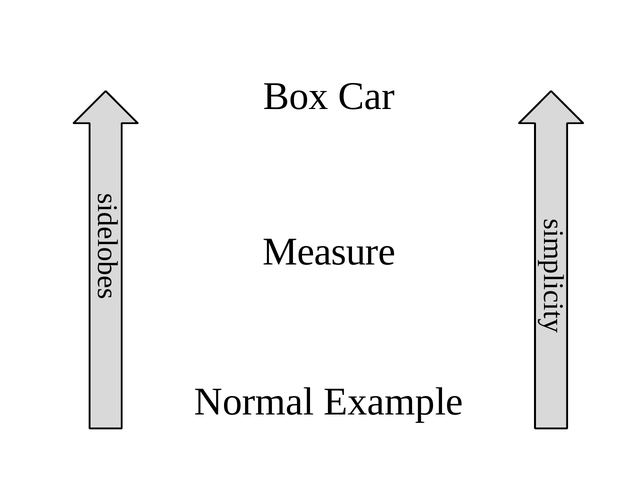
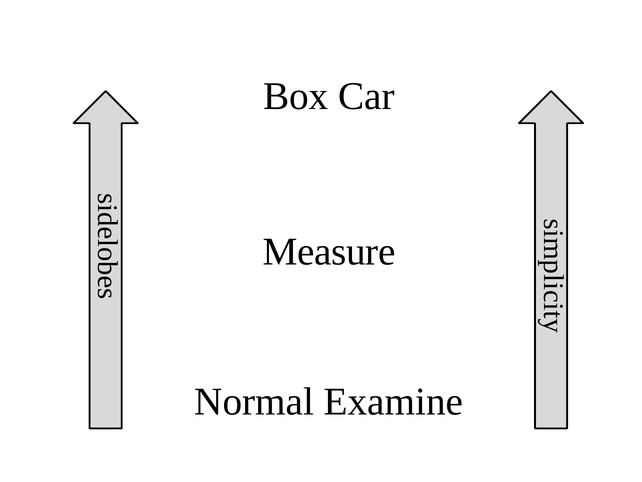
Example: Example -> Examine
